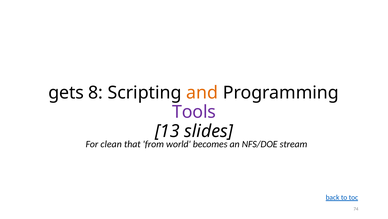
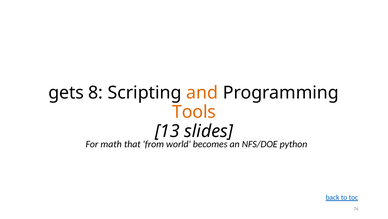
Tools colour: purple -> orange
clean: clean -> math
stream: stream -> python
